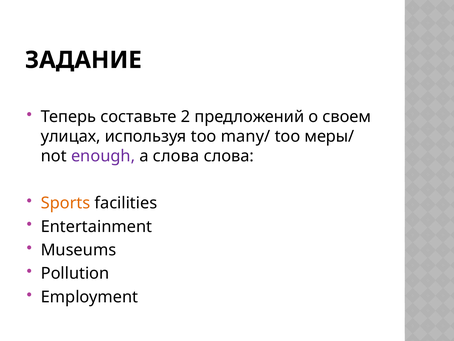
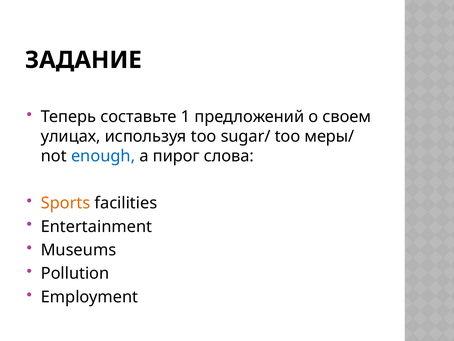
2: 2 -> 1
many/: many/ -> sugar/
enough colour: purple -> blue
a слова: слова -> пирог
